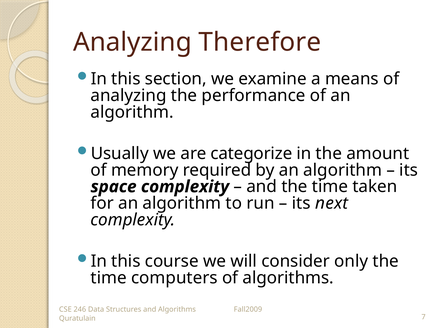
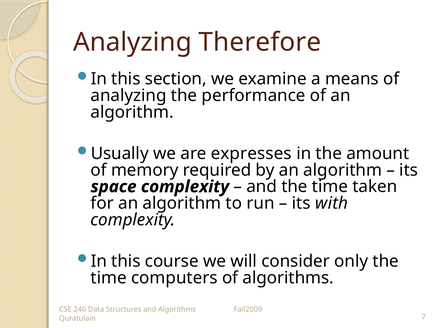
categorize: categorize -> expresses
next: next -> with
